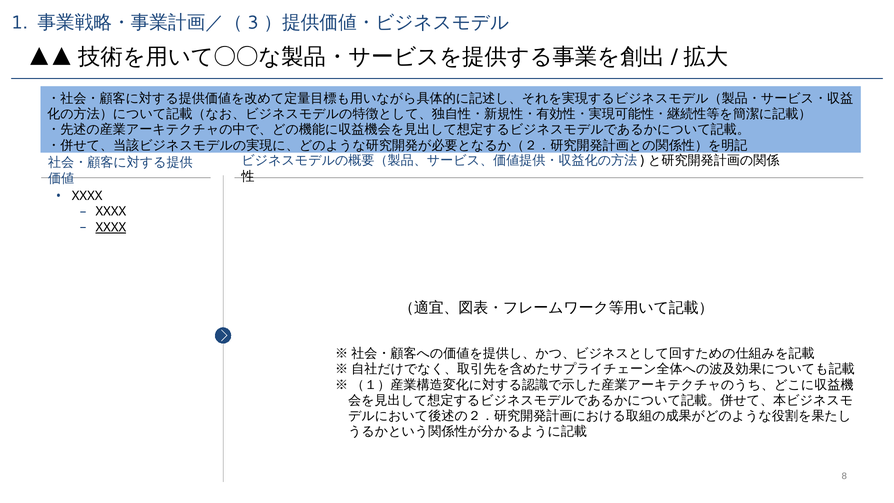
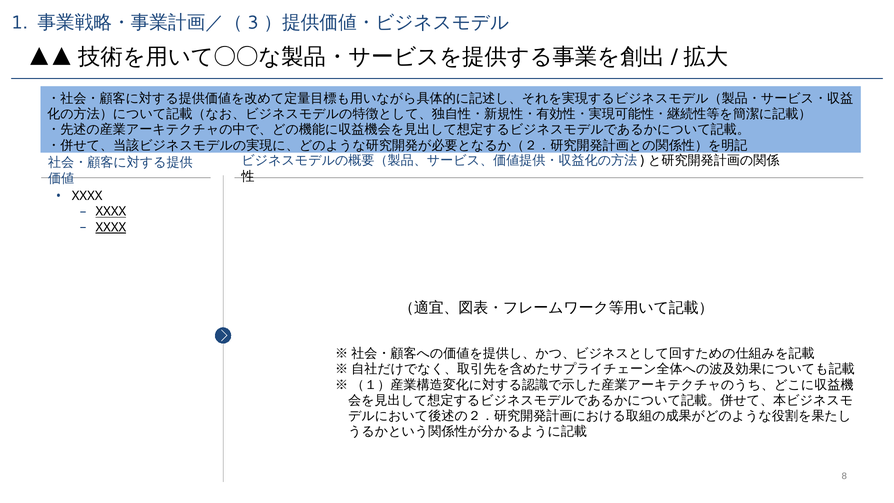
XXXX at (111, 212) underline: none -> present
